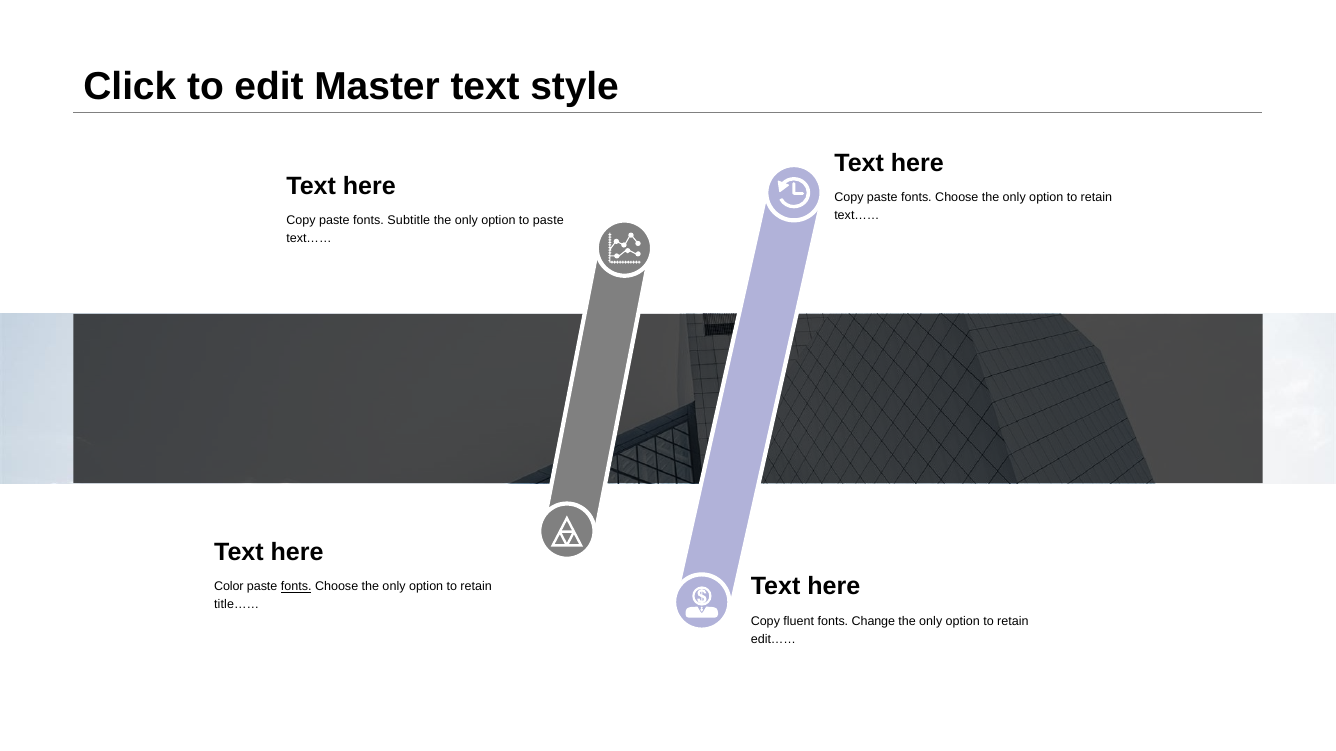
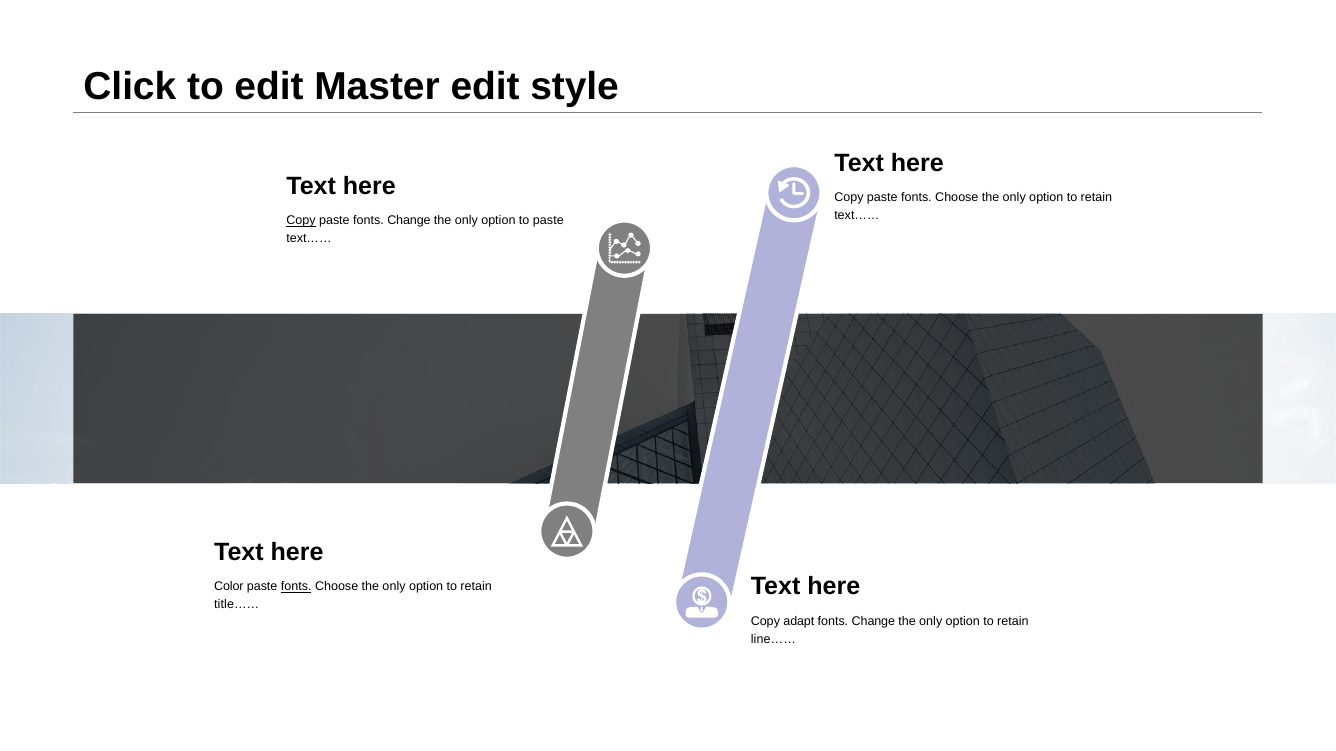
Master text: text -> edit
Copy at (301, 221) underline: none -> present
paste fonts Subtitle: Subtitle -> Change
fluent: fluent -> adapt
edit……: edit…… -> line……
